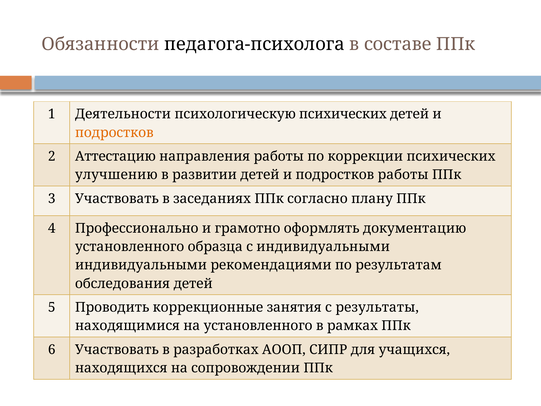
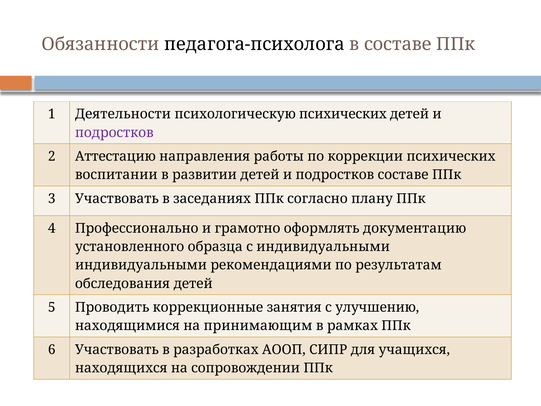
подростков at (114, 132) colour: orange -> purple
улучшению: улучшению -> воспитании
подростков работы: работы -> составе
результаты: результаты -> улучшению
на установленного: установленного -> принимающим
